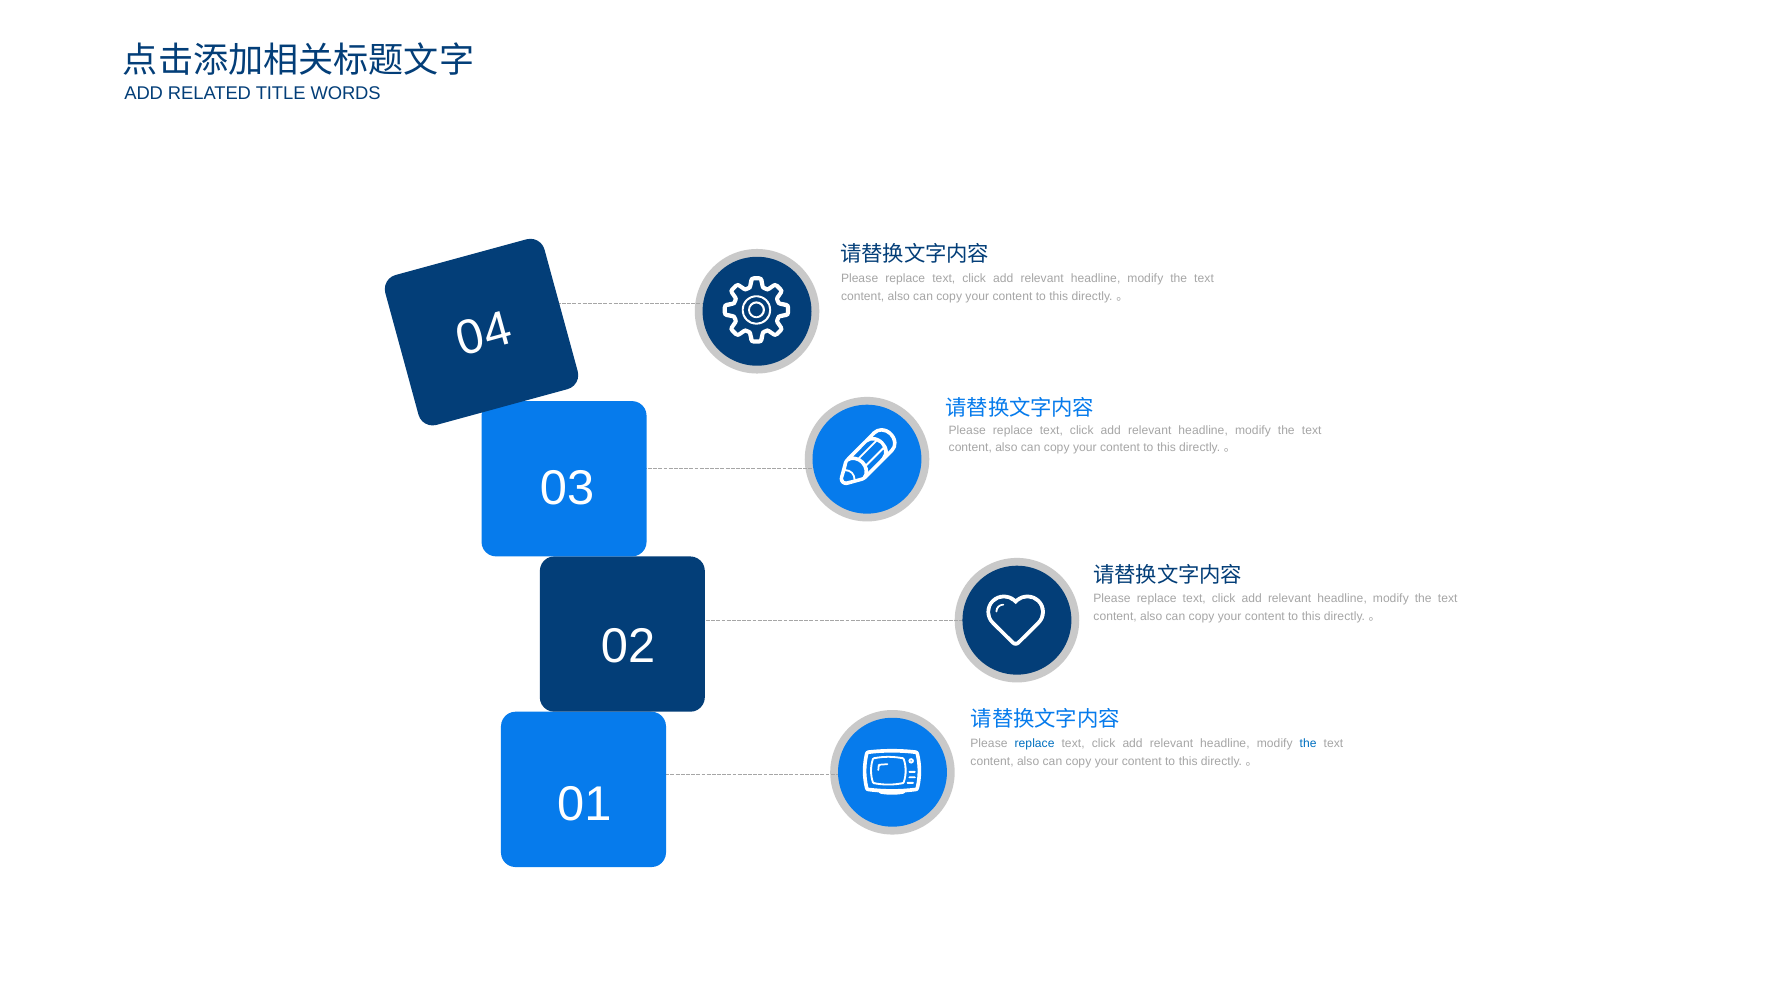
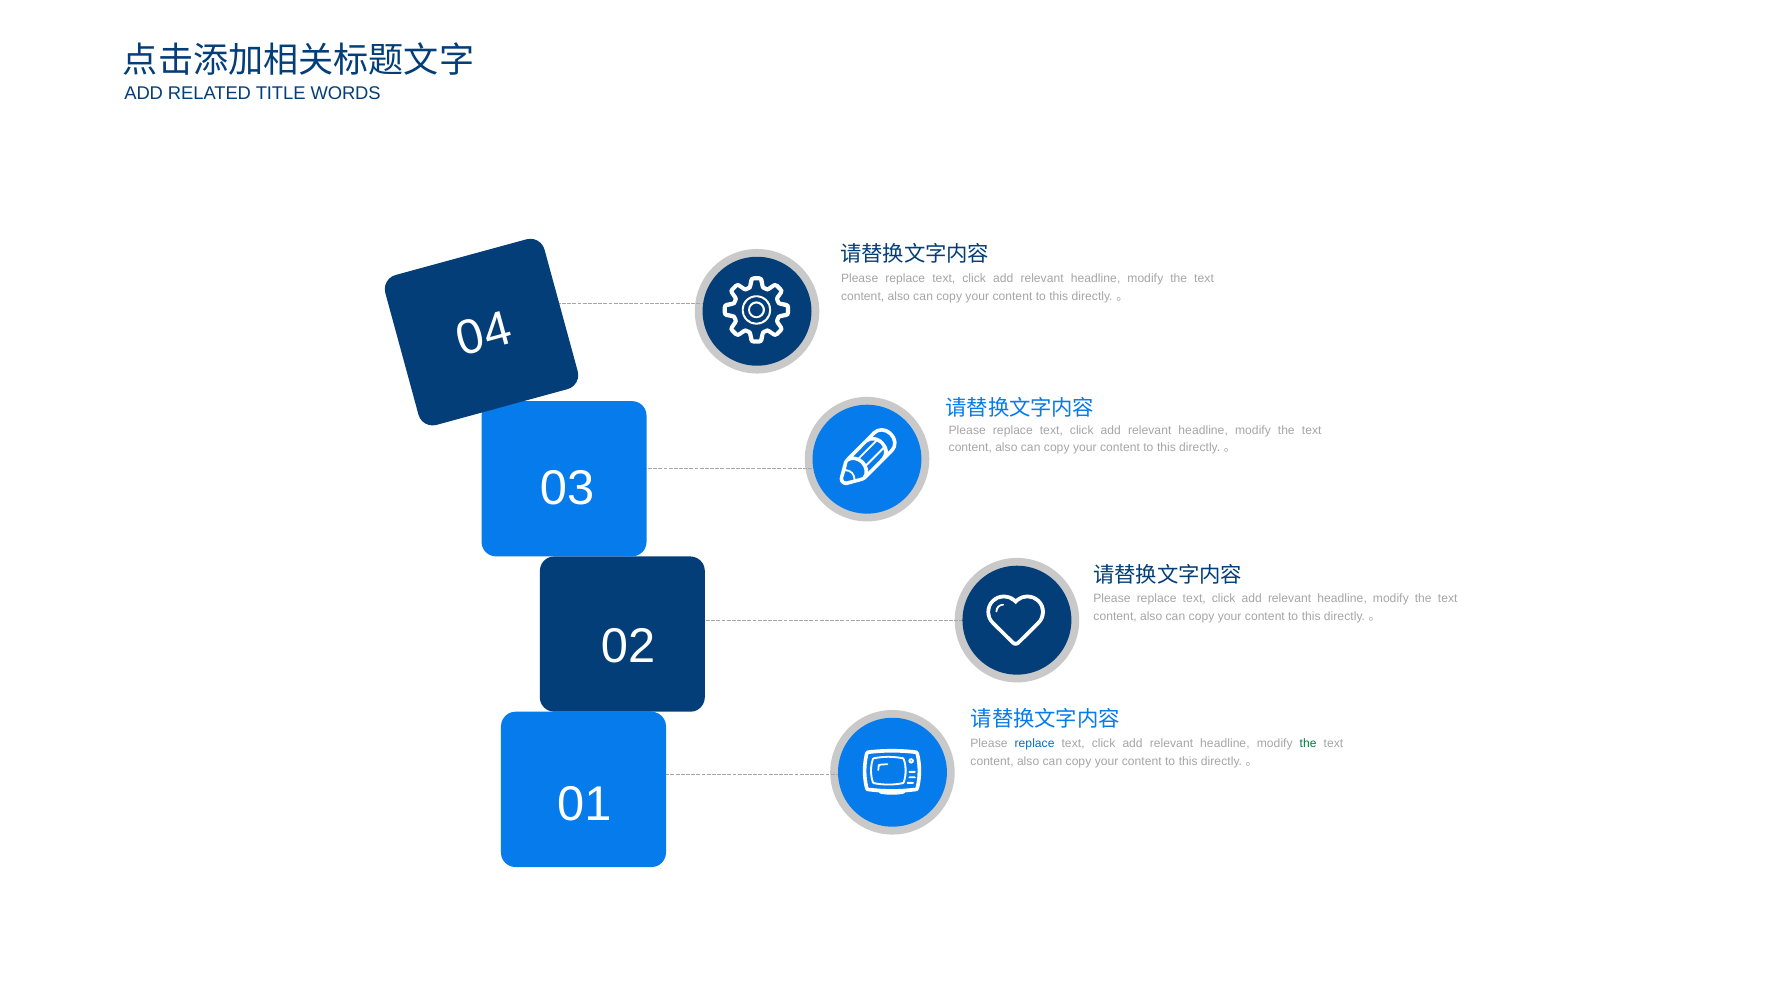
the at (1308, 744) colour: blue -> green
